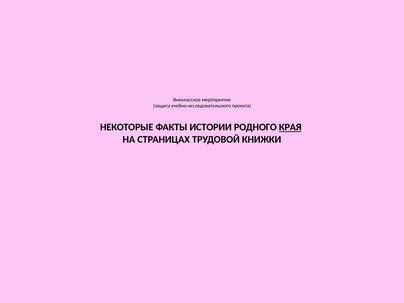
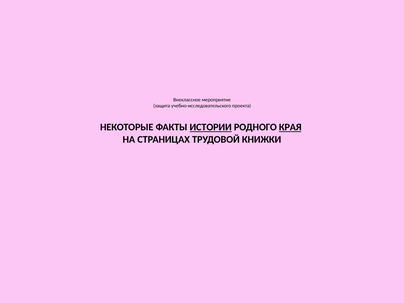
ИСТОРИИ underline: none -> present
